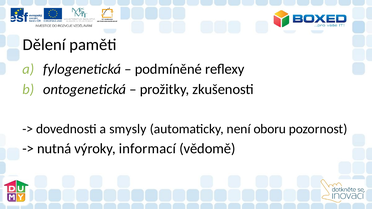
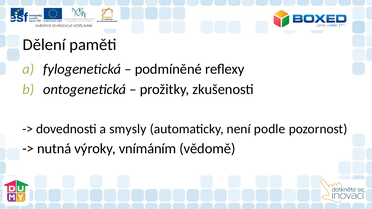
oboru: oboru -> podle
informací: informací -> vnímáním
